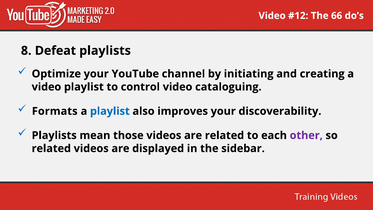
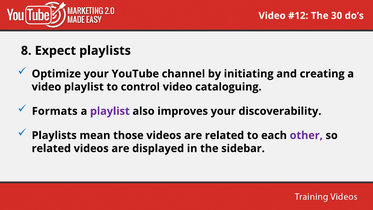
66: 66 -> 30
Defeat: Defeat -> Expect
playlist at (110, 111) colour: blue -> purple
